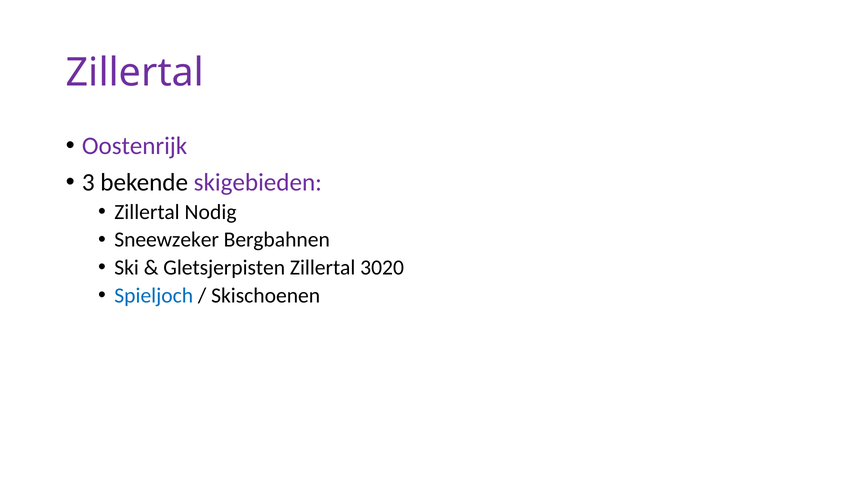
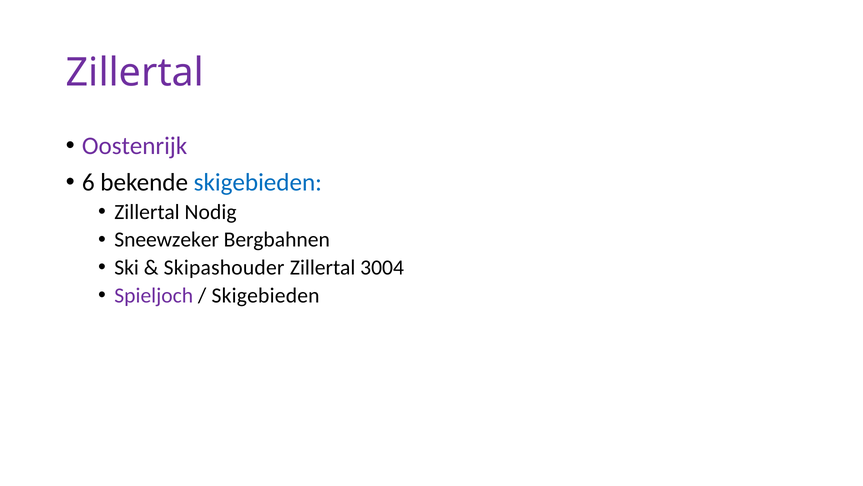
3: 3 -> 6
skigebieden at (258, 182) colour: purple -> blue
Gletsjerpisten: Gletsjerpisten -> Skipashouder
3020: 3020 -> 3004
Spieljoch colour: blue -> purple
Skischoenen at (266, 295): Skischoenen -> Skigebieden
